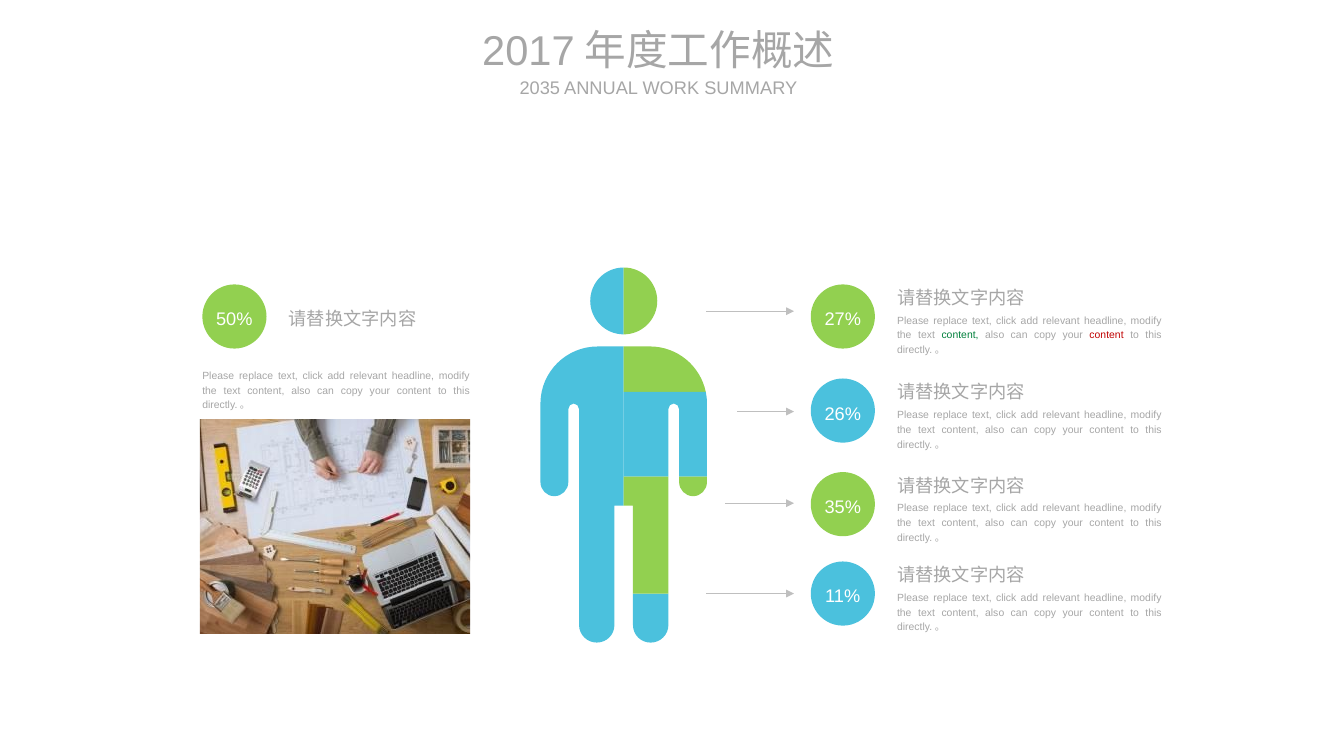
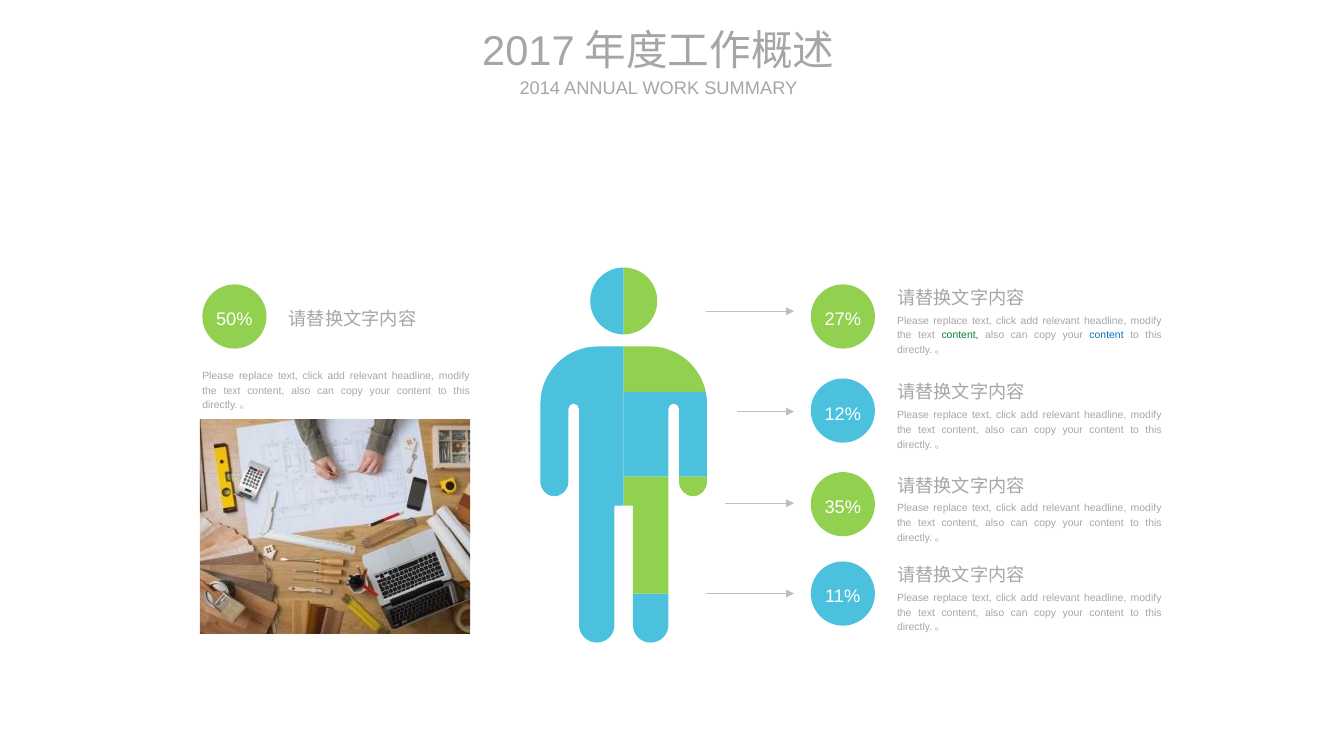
2035: 2035 -> 2014
content at (1107, 335) colour: red -> blue
26%: 26% -> 12%
